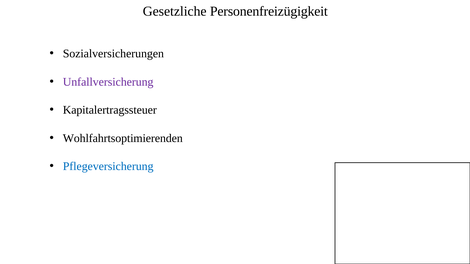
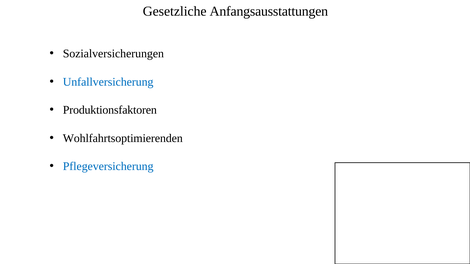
Personenfreizügigkeit: Personenfreizügigkeit -> Anfangsausstattungen
Unfallversicherung colour: purple -> blue
Kapitalertragssteuer: Kapitalertragssteuer -> Produktionsfaktoren
